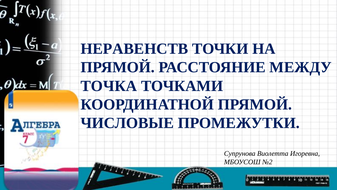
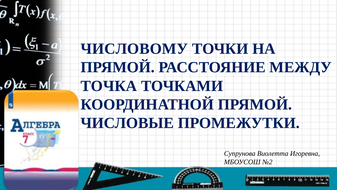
НЕРАВЕНСТВ: НЕРАВЕНСТВ -> ЧИСЛОВОМУ
